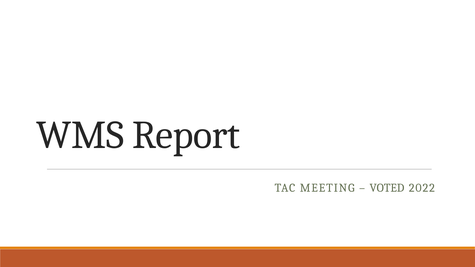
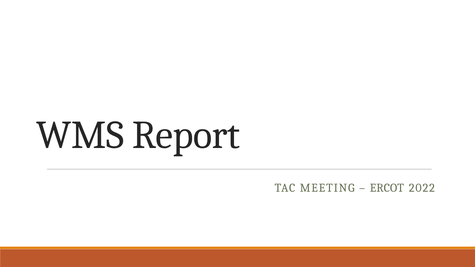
VOTED: VOTED -> ERCOT
